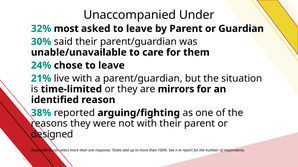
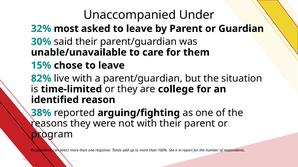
24%: 24% -> 15%
21%: 21% -> 82%
mirrors: mirrors -> college
designed: designed -> program
